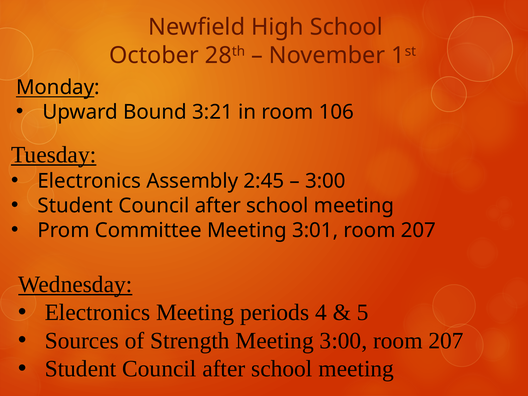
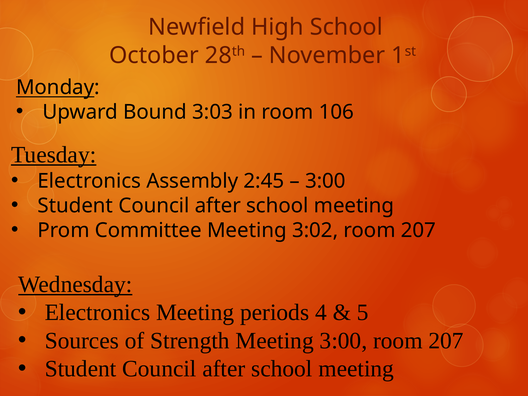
3:21: 3:21 -> 3:03
3:01: 3:01 -> 3:02
